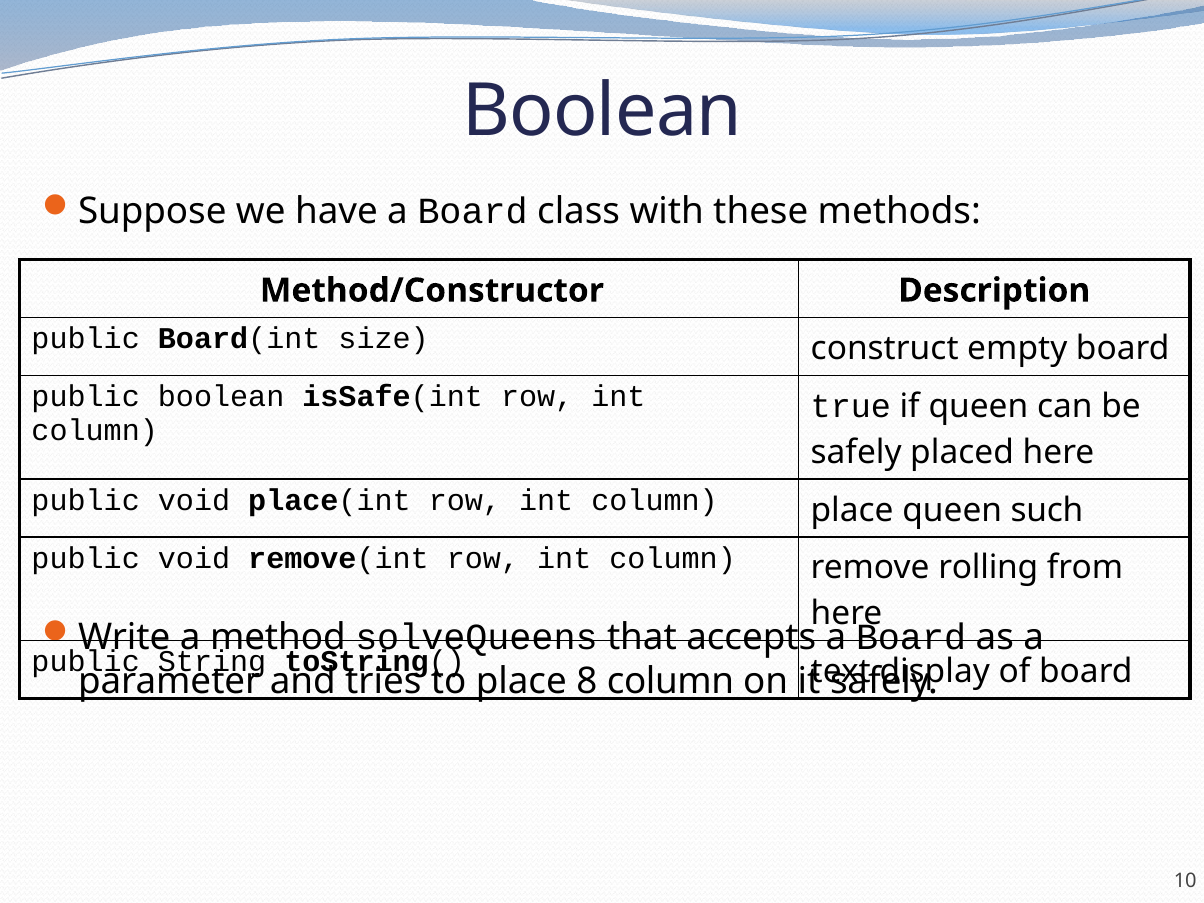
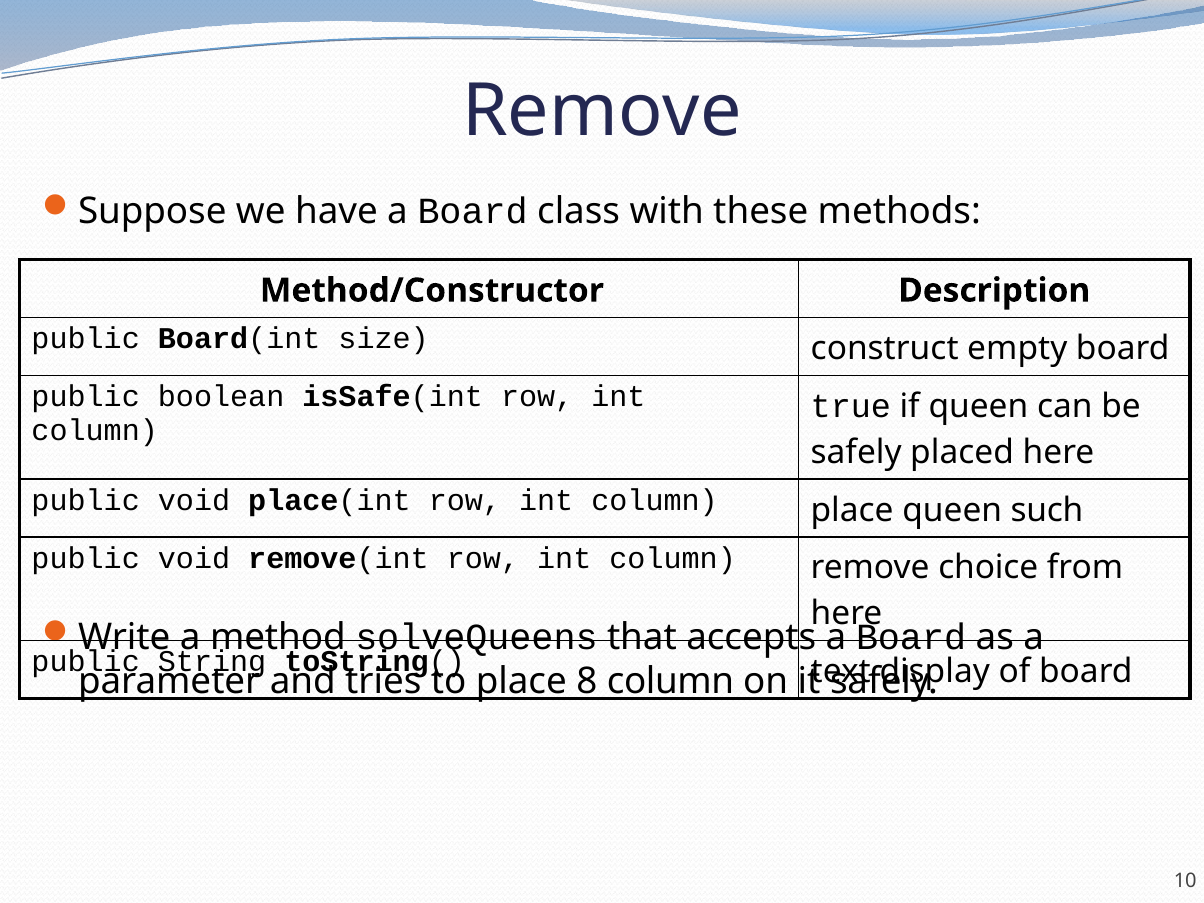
Boolean at (602, 111): Boolean -> Remove
rolling: rolling -> choice
